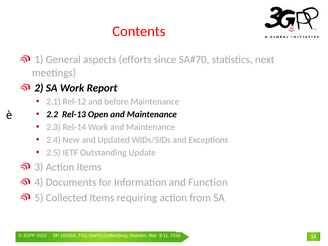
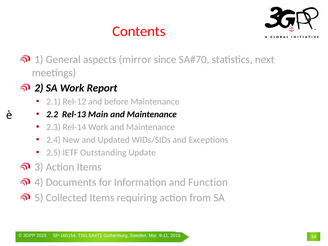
efforts: efforts -> mirror
Open: Open -> Main
